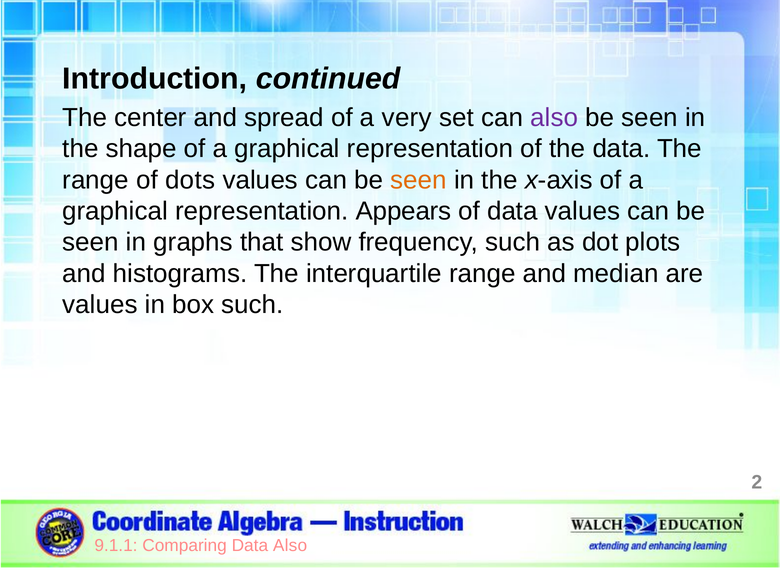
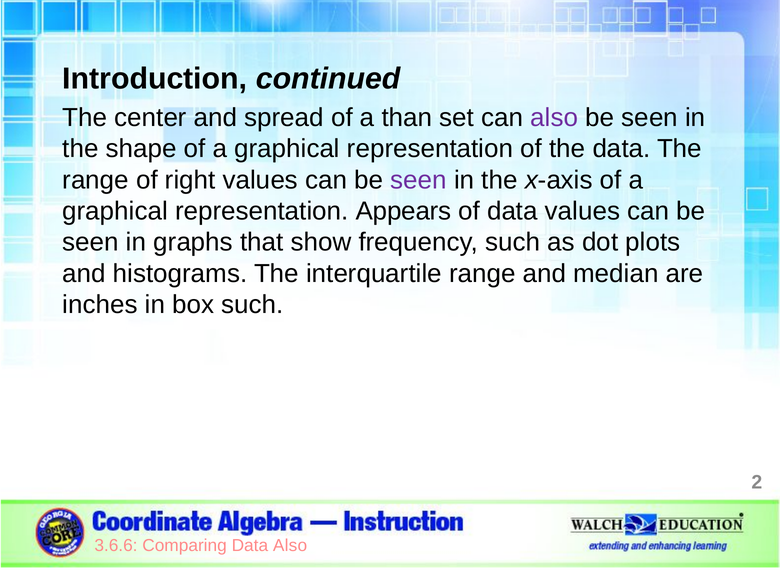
very: very -> than
dots: dots -> right
seen at (419, 180) colour: orange -> purple
values at (100, 305): values -> inches
9.1.1: 9.1.1 -> 3.6.6
